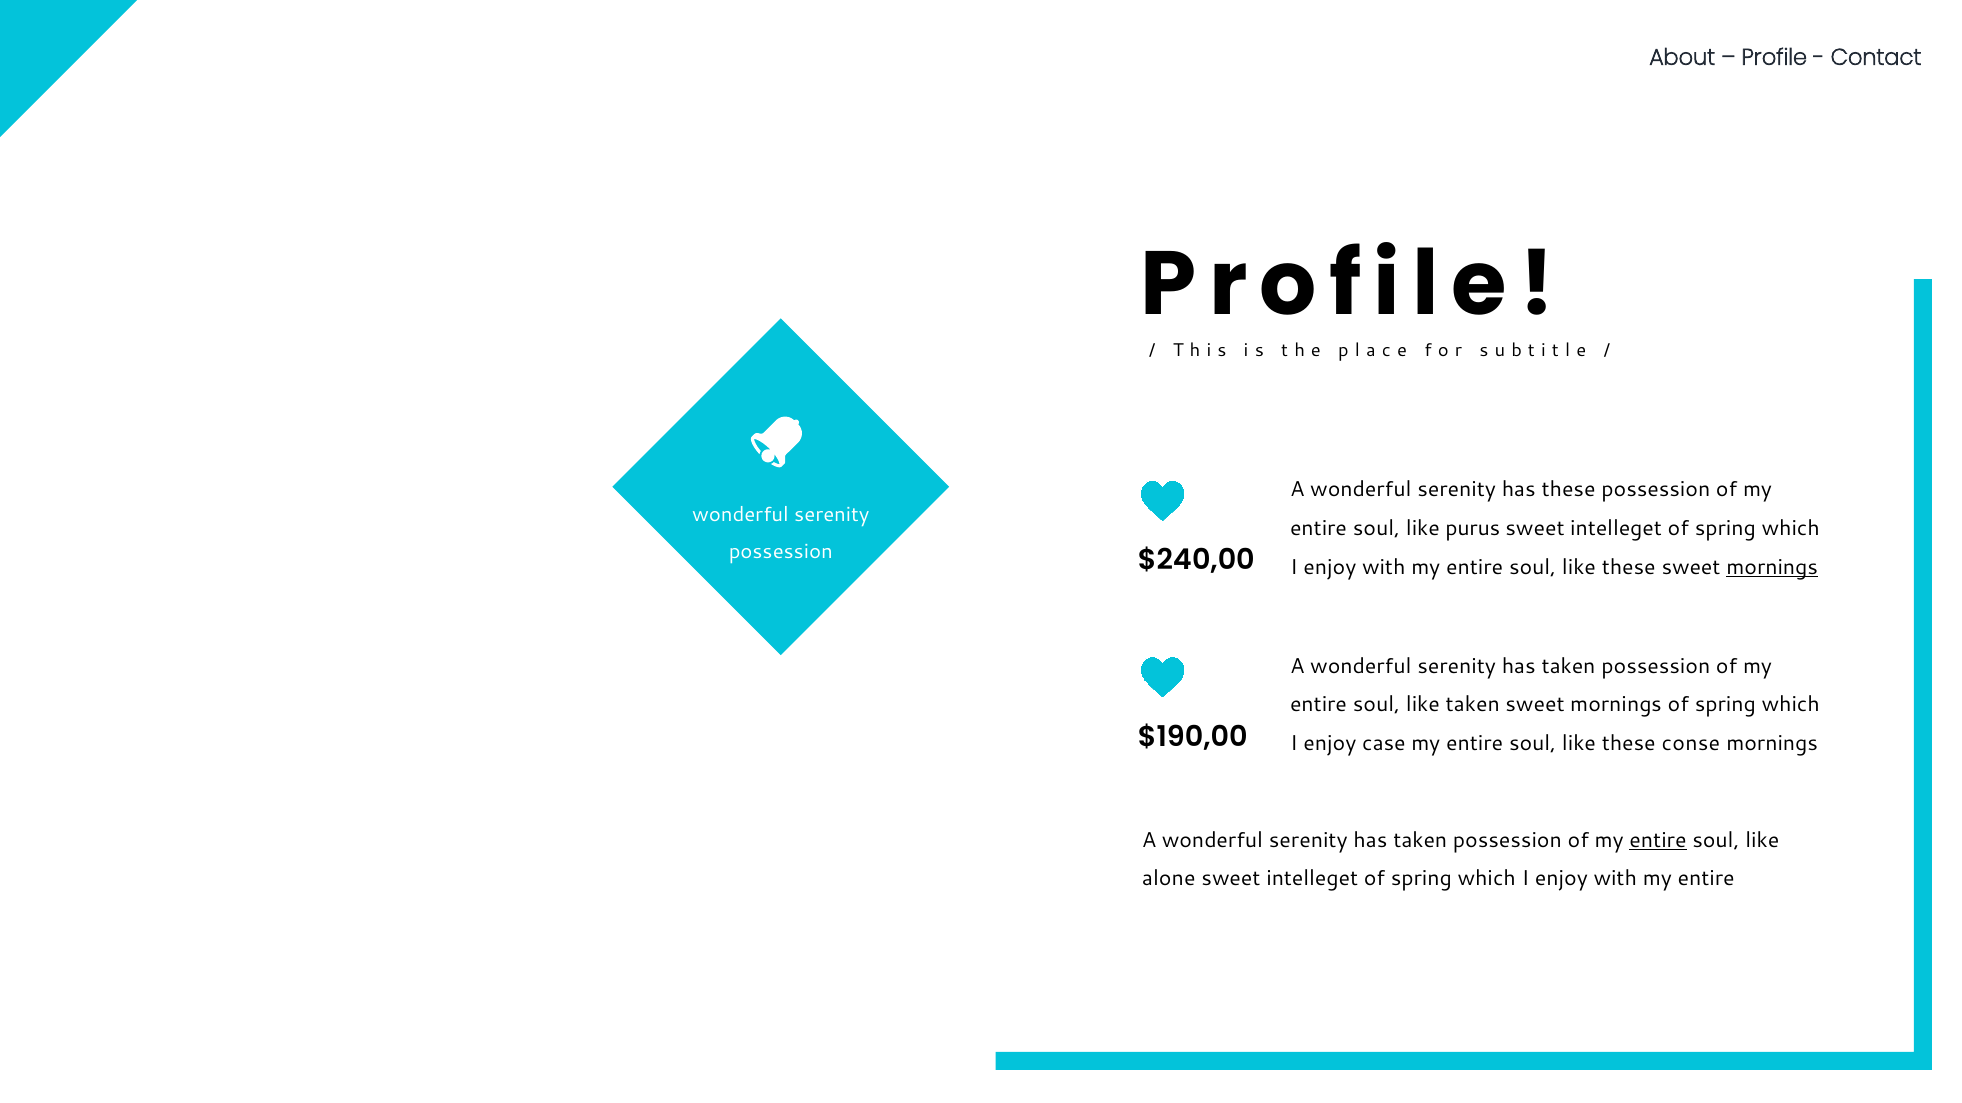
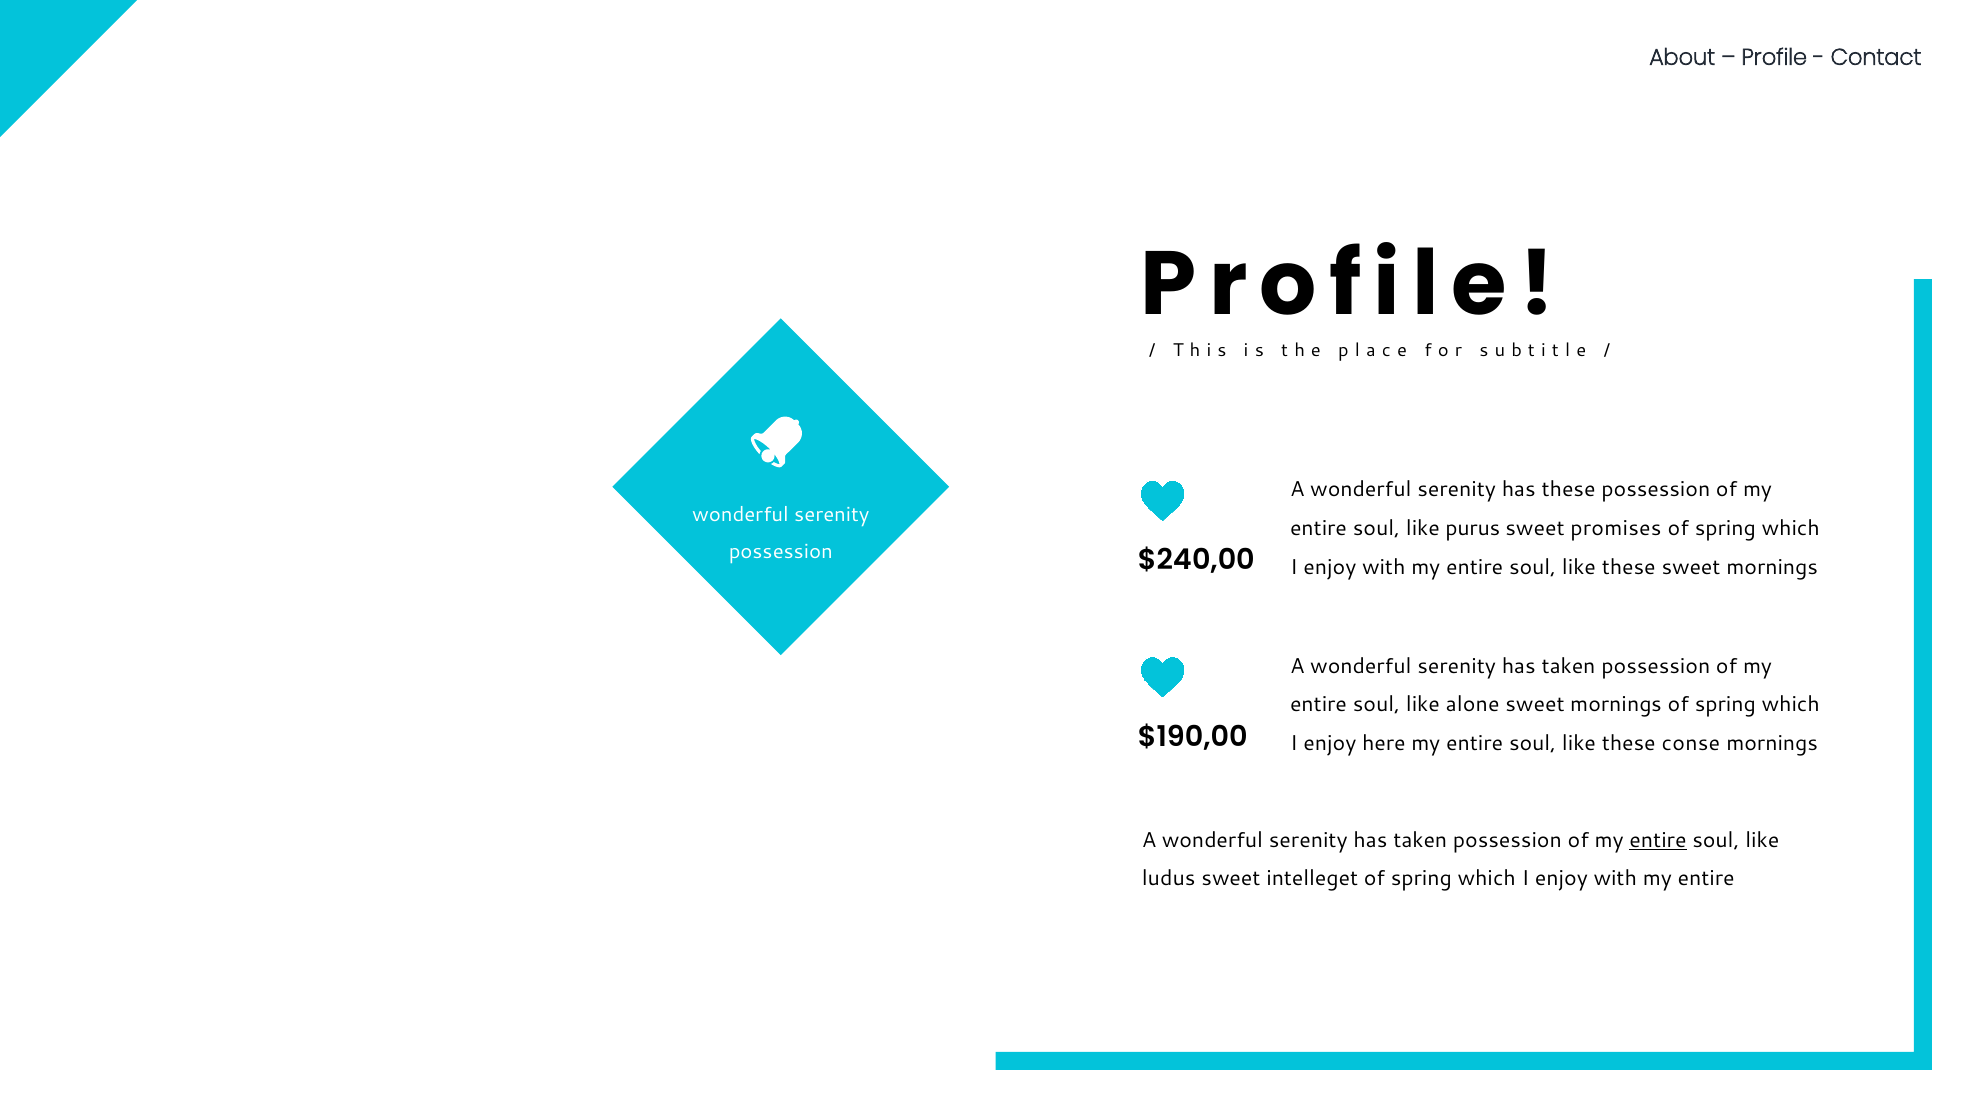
intelleget at (1616, 529): intelleget -> promises
mornings at (1772, 567) underline: present -> none
like taken: taken -> alone
case: case -> here
alone: alone -> ludus
